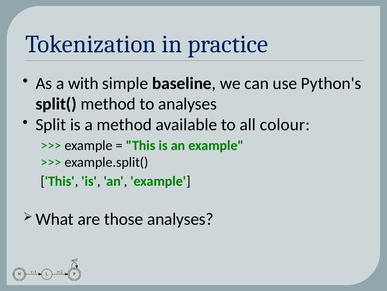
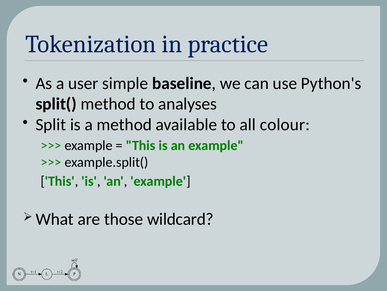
with: with -> user
those analyses: analyses -> wildcard
